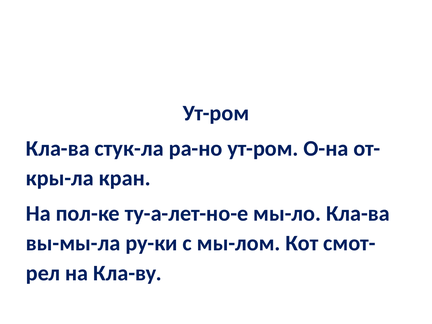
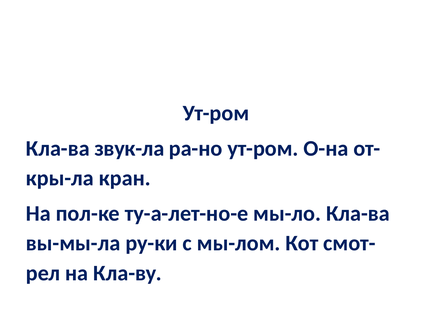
стук-ла: стук-ла -> звук-ла
